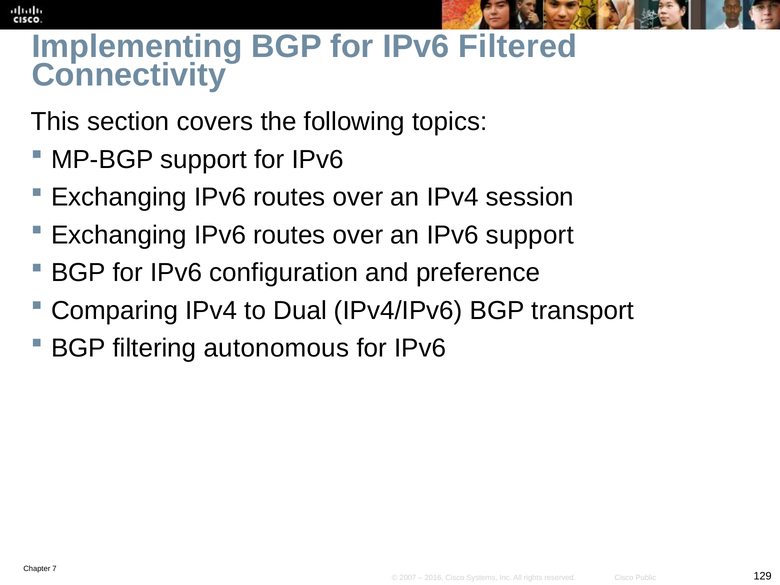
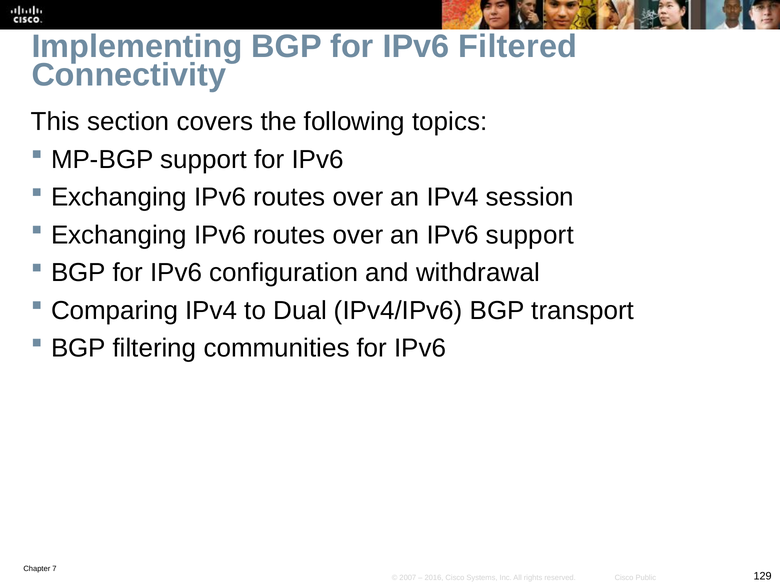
preference: preference -> withdrawal
autonomous: autonomous -> communities
